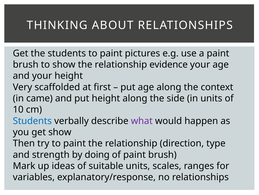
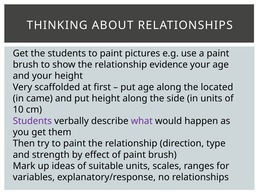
context: context -> located
Students at (32, 120) colour: blue -> purple
get show: show -> them
doing: doing -> effect
